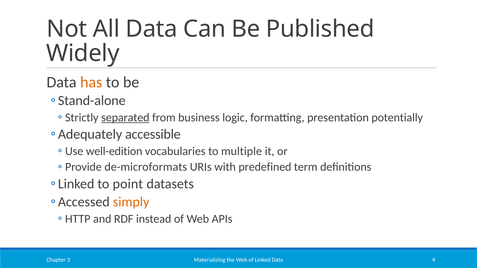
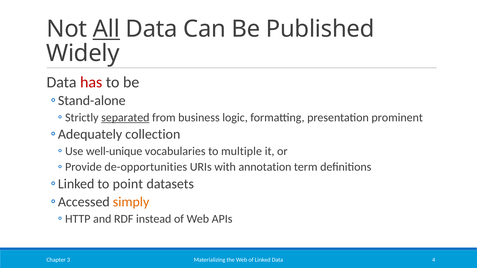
All underline: none -> present
has colour: orange -> red
potentially: potentially -> prominent
accessible: accessible -> collection
well-edition: well-edition -> well-unique
de-microformats: de-microformats -> de-opportunities
predefined: predefined -> annotation
